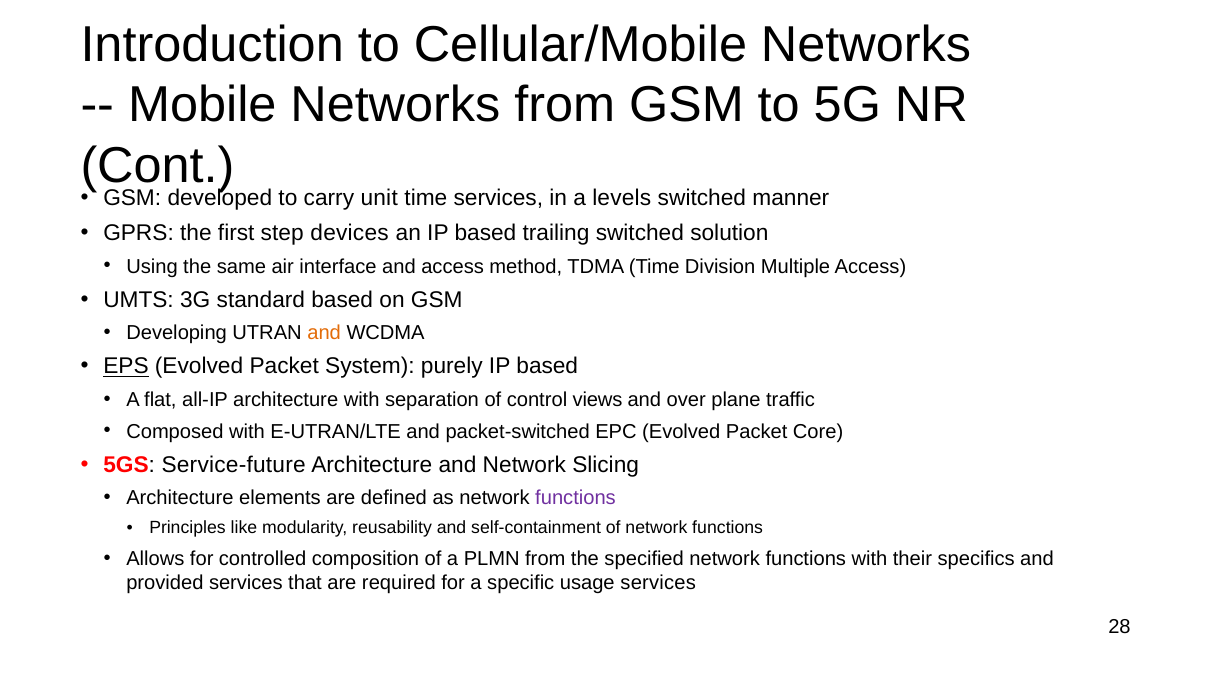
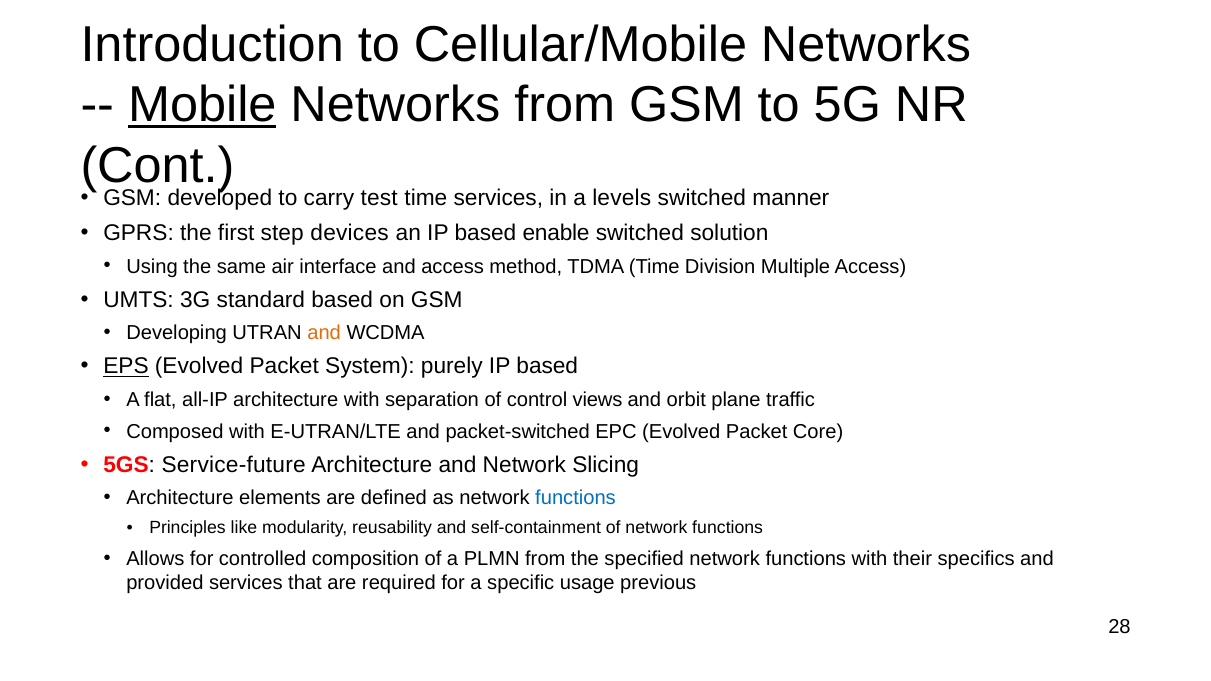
Mobile underline: none -> present
unit: unit -> test
trailing: trailing -> enable
over: over -> orbit
functions at (576, 498) colour: purple -> blue
usage services: services -> previous
